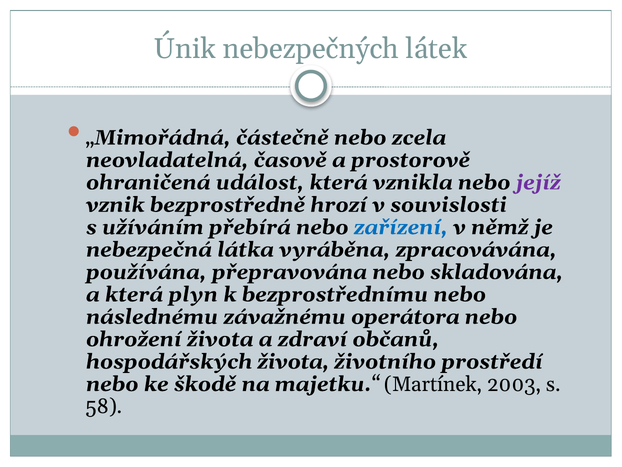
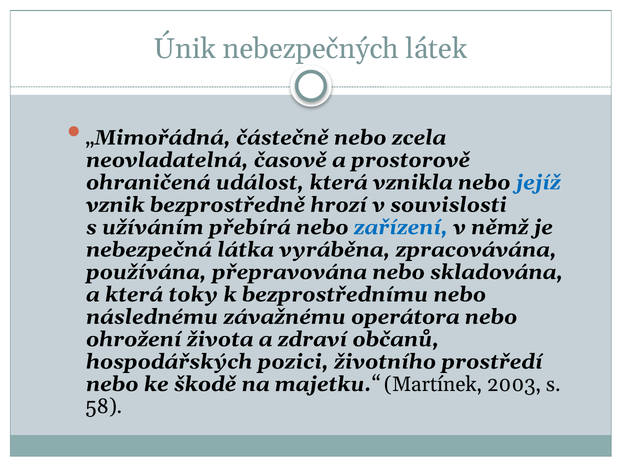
jejíž colour: purple -> blue
plyn: plyn -> toky
hospodářských života: života -> pozici
